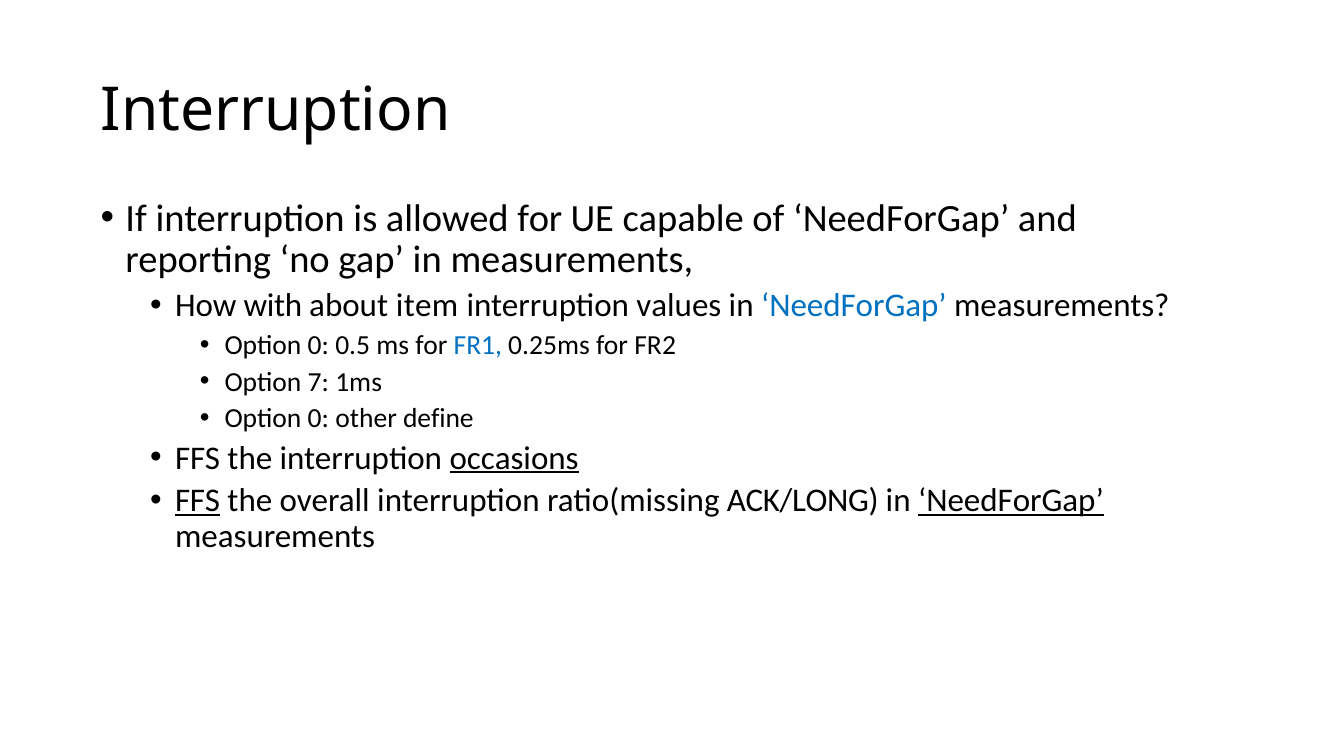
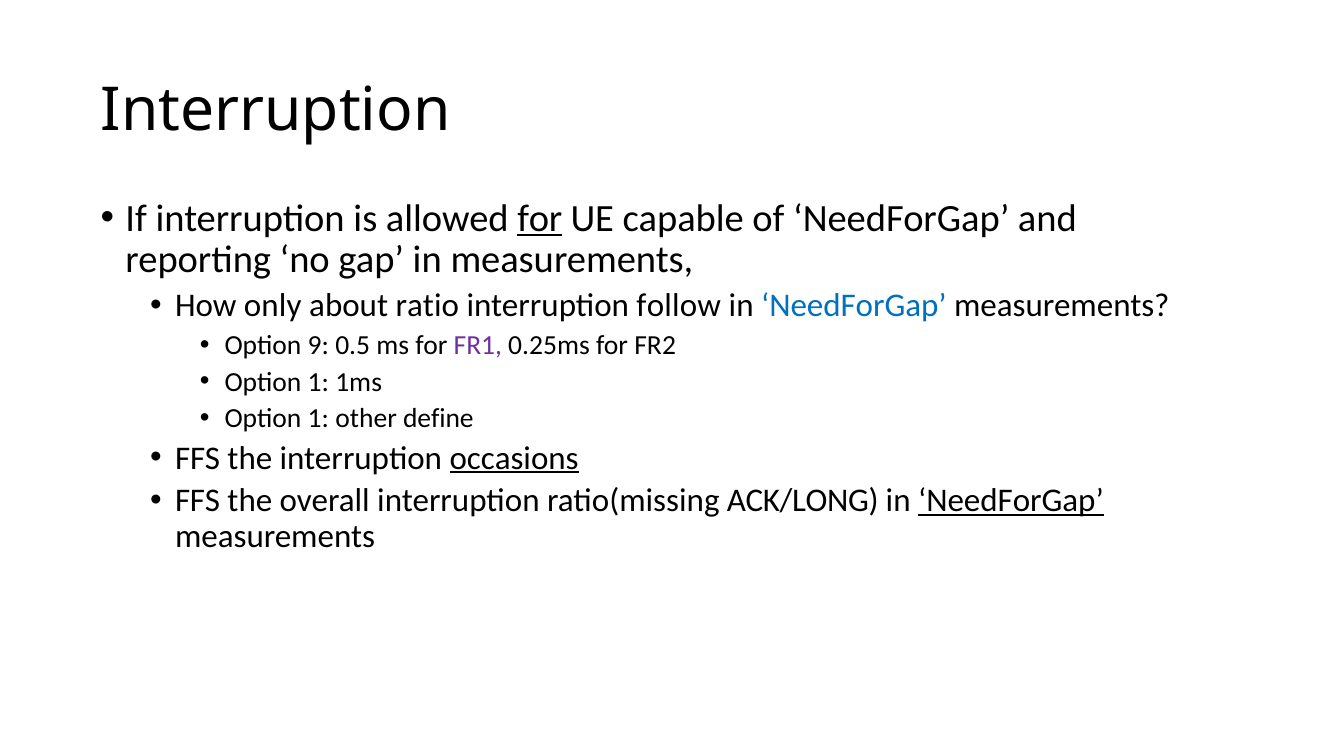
for at (540, 219) underline: none -> present
with: with -> only
item: item -> ratio
values: values -> follow
0 at (318, 345): 0 -> 9
FR1 colour: blue -> purple
7 at (318, 382): 7 -> 1
0 at (318, 419): 0 -> 1
FFS at (198, 501) underline: present -> none
